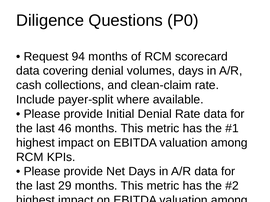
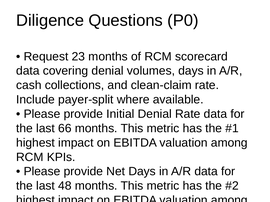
94: 94 -> 23
46: 46 -> 66
29: 29 -> 48
